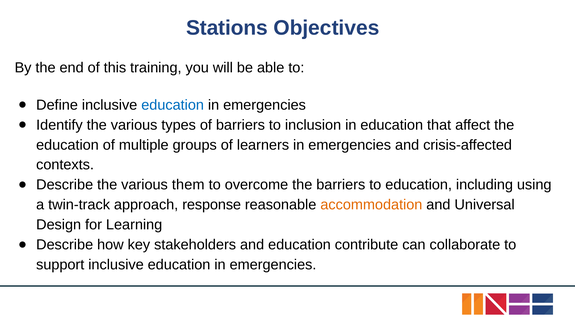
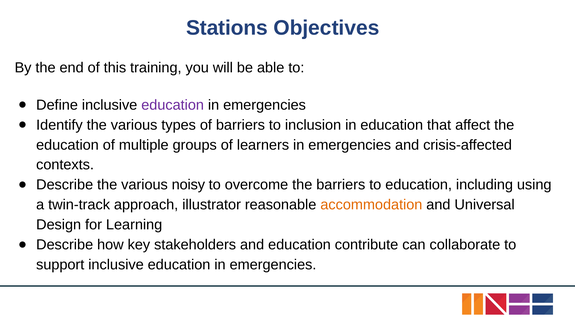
education at (173, 105) colour: blue -> purple
them: them -> noisy
response: response -> illustrator
